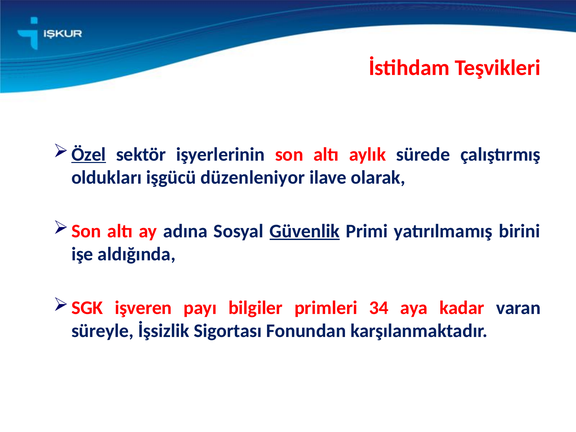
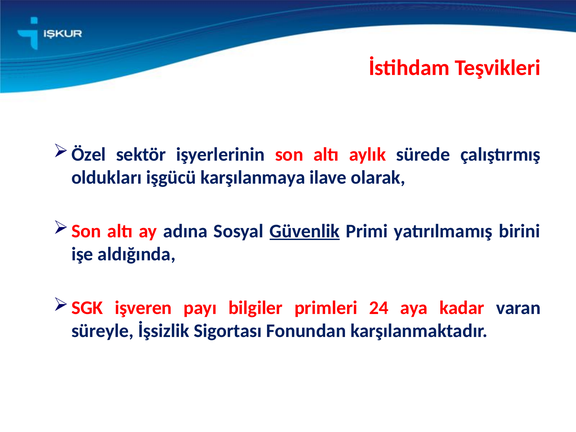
Özel underline: present -> none
düzenleniyor: düzenleniyor -> karşılanmaya
34: 34 -> 24
